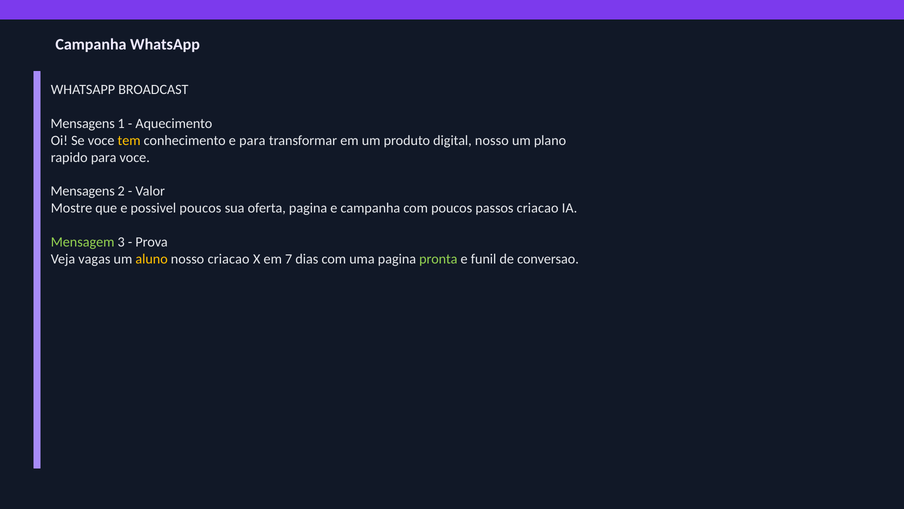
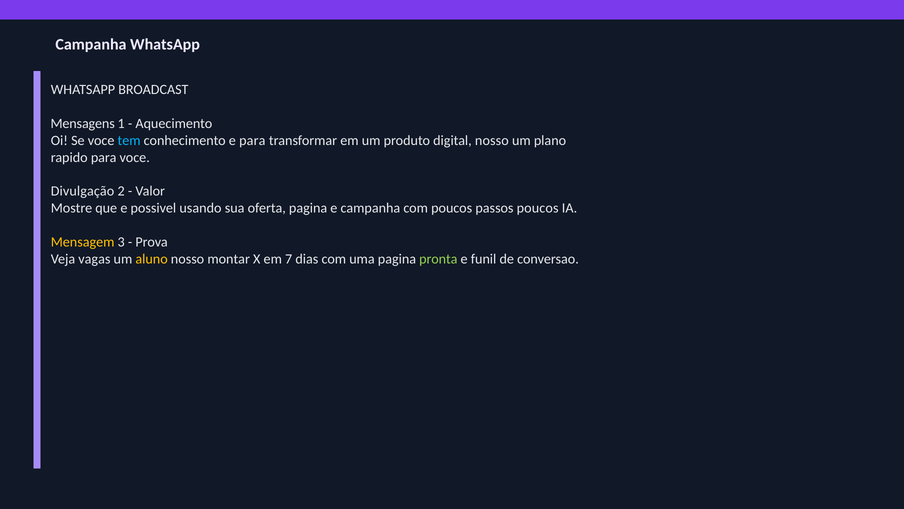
tem colour: yellow -> light blue
Mensagens at (83, 191): Mensagens -> Divulgação
possivel poucos: poucos -> usando
passos criacao: criacao -> poucos
Mensagem colour: light green -> yellow
nosso criacao: criacao -> montar
